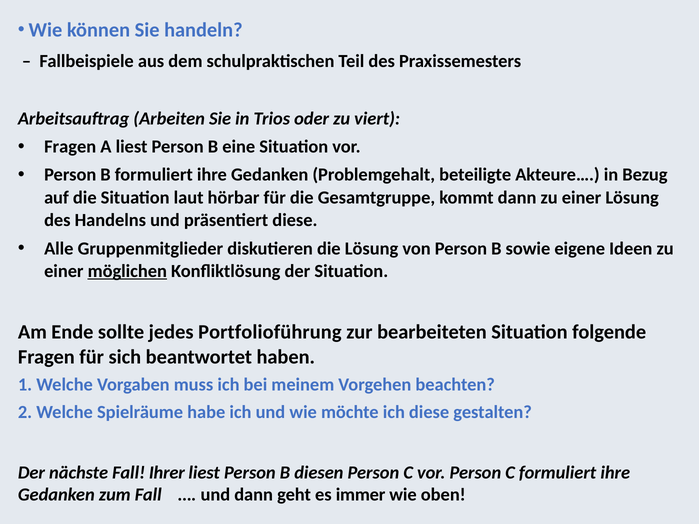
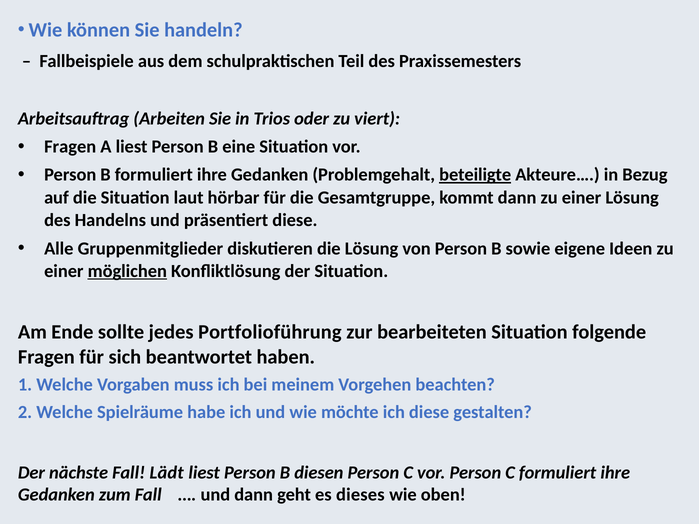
beteiligte underline: none -> present
Ihrer: Ihrer -> Lädt
immer: immer -> dieses
